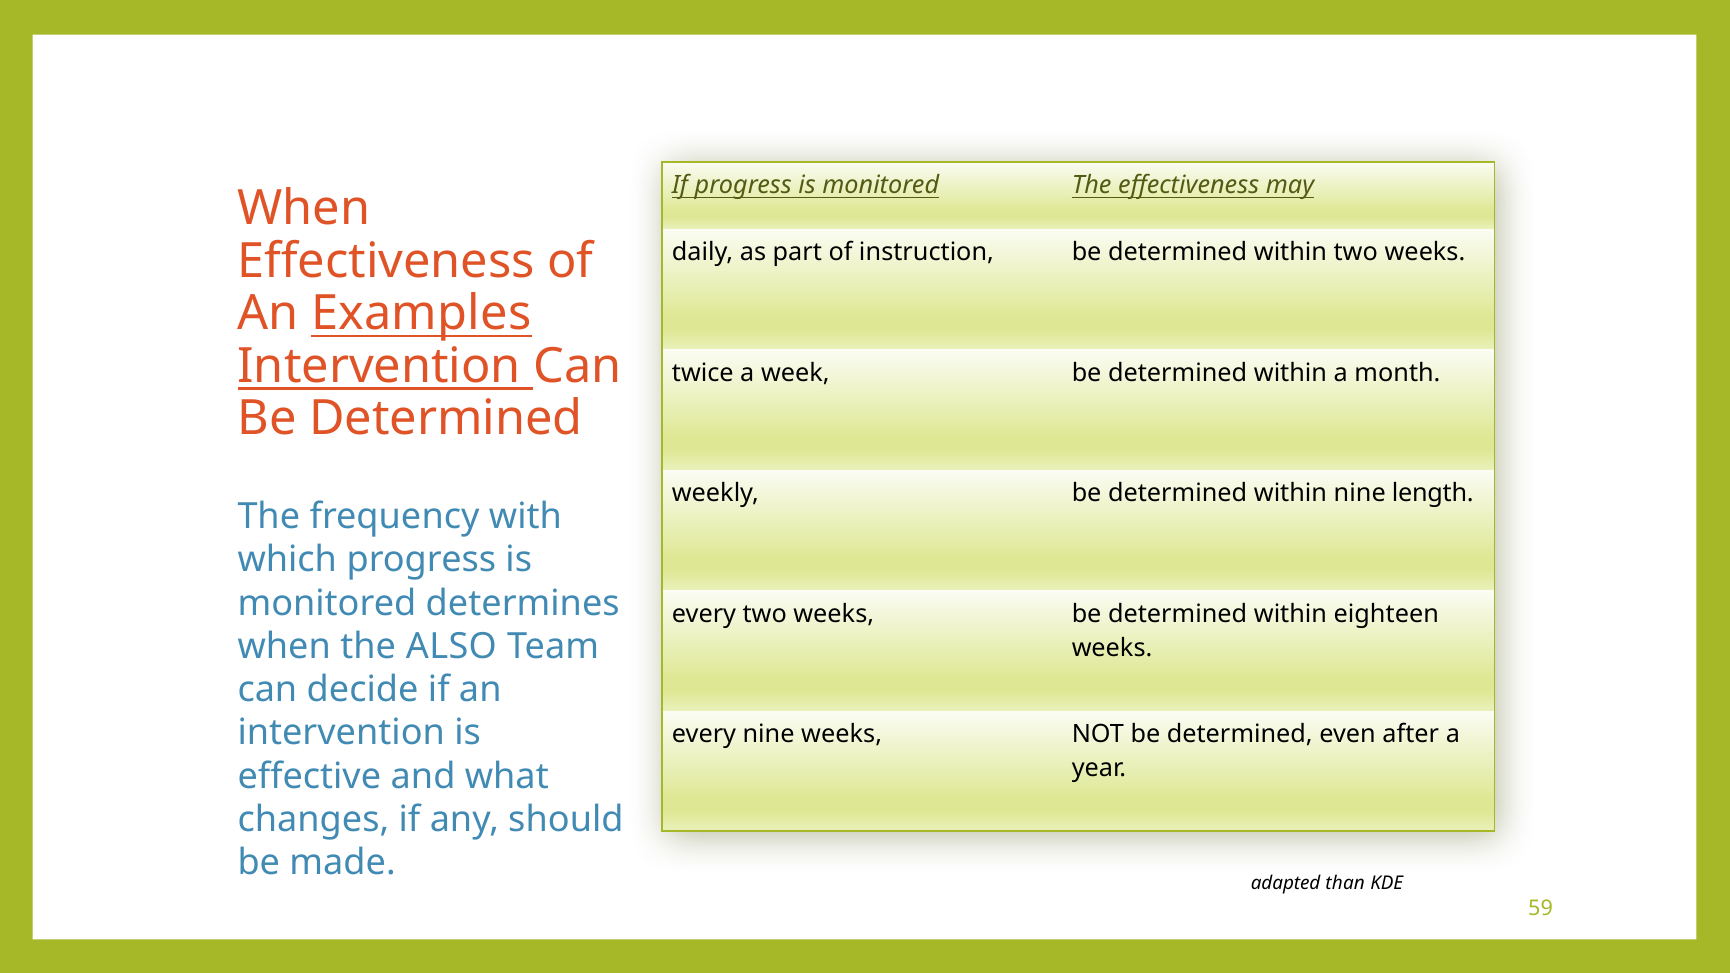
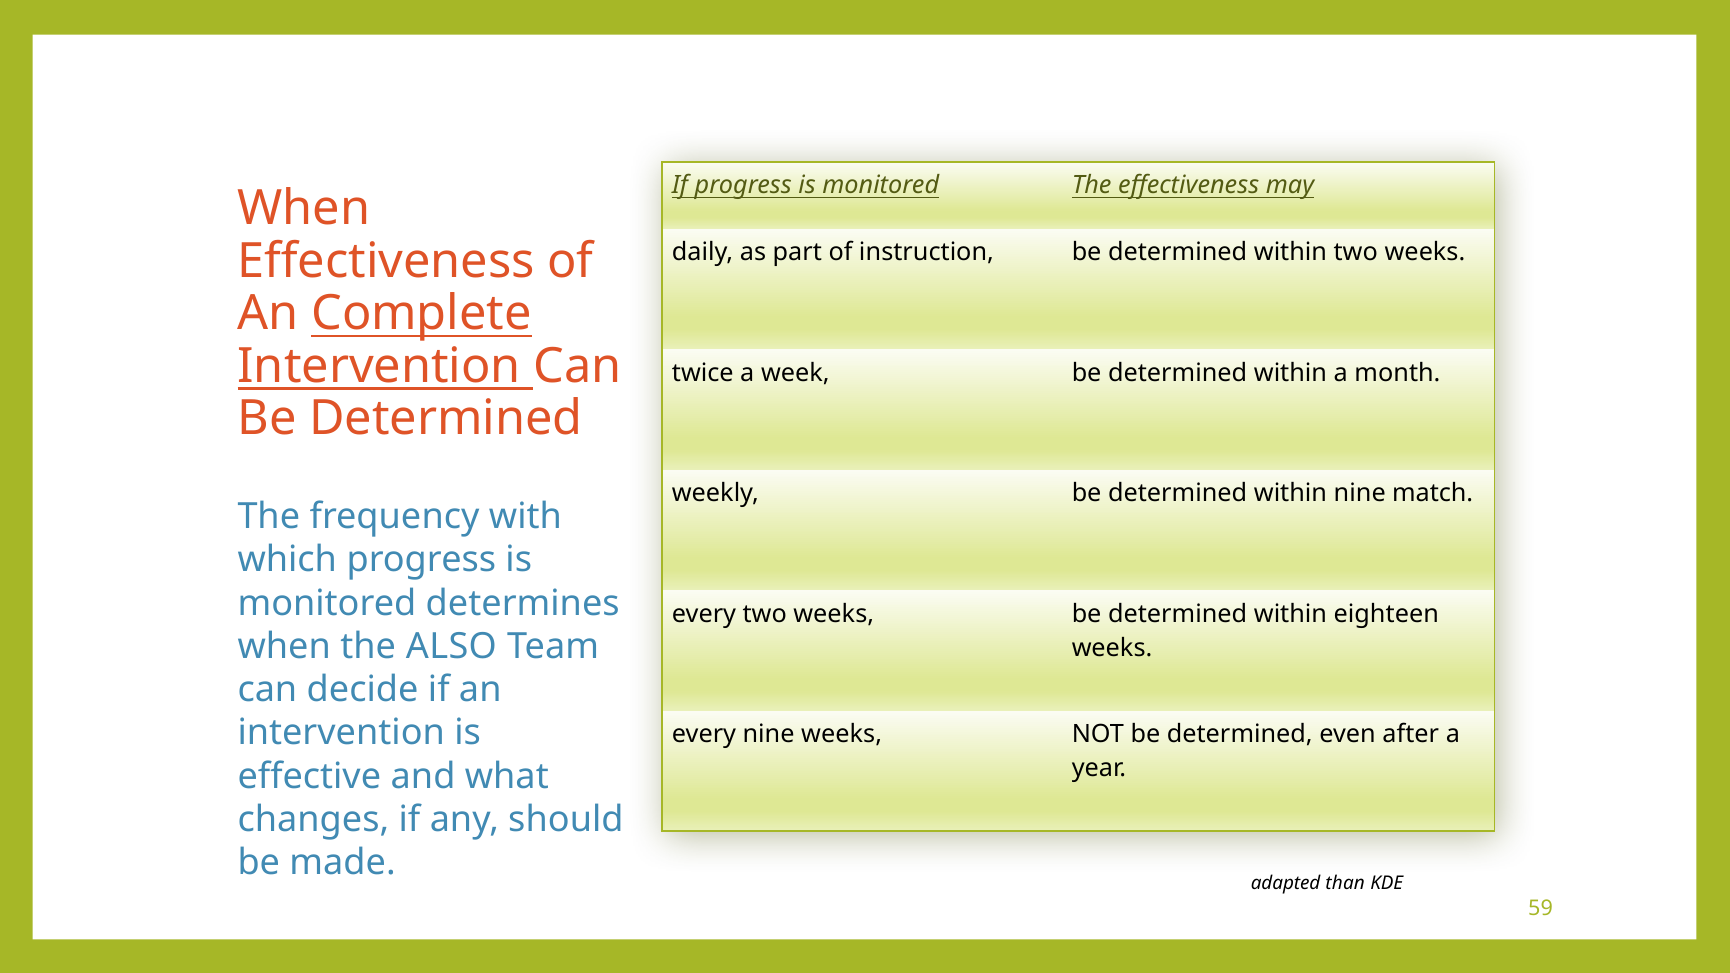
Examples: Examples -> Complete
length: length -> match
